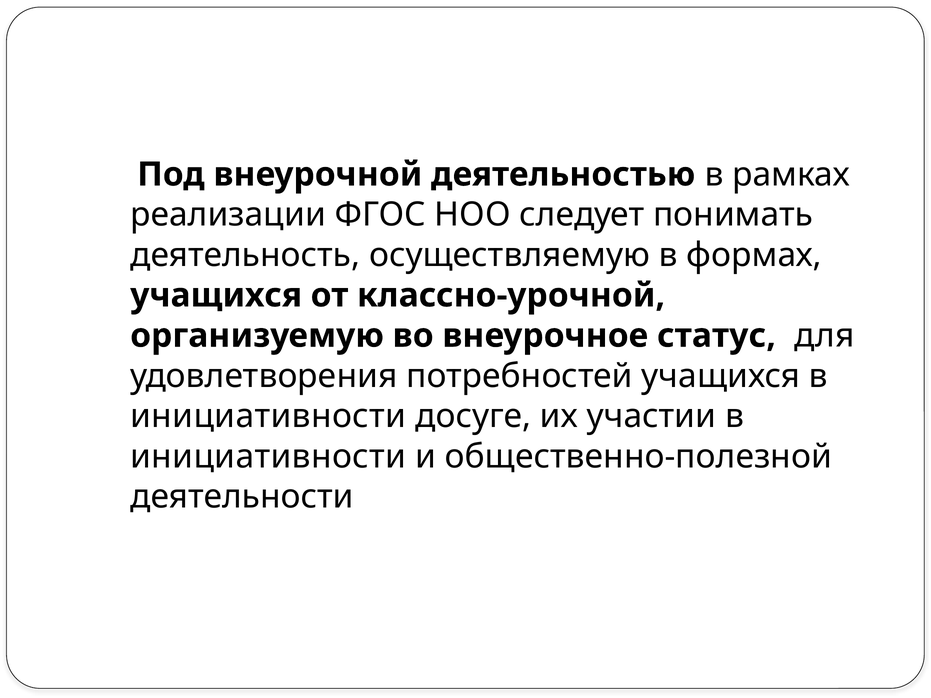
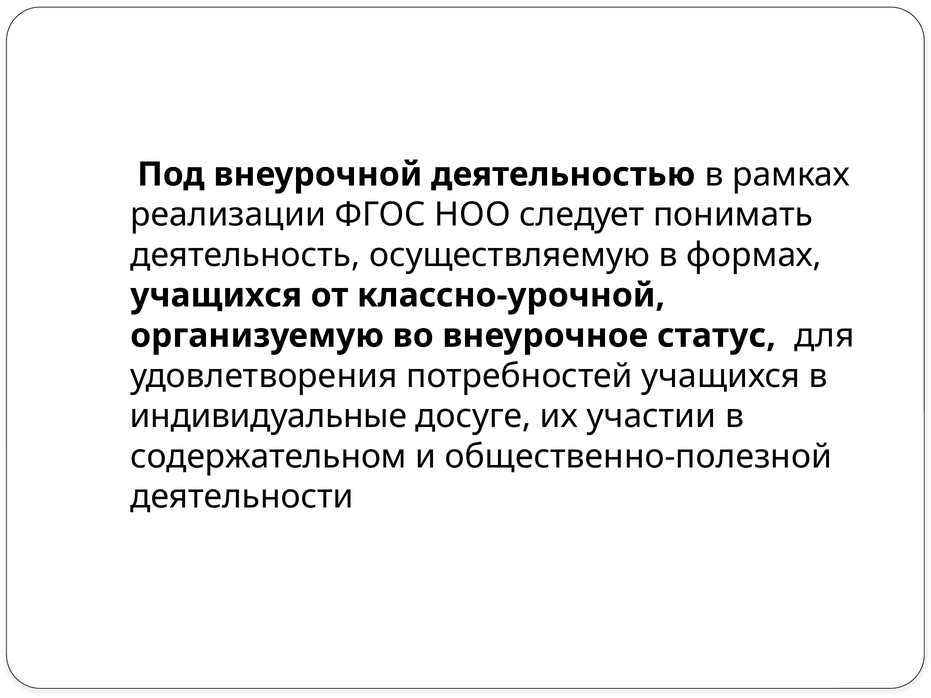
инициативности at (268, 416): инициативности -> индивидуальные
инициативности at (268, 457): инициативности -> содержательном
